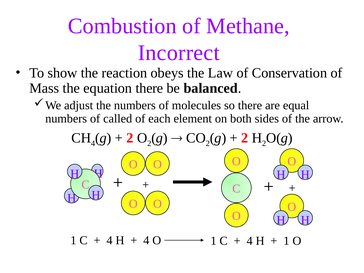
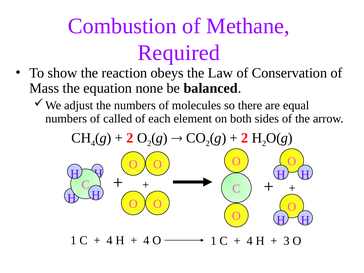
Incorrect: Incorrect -> Required
equation there: there -> none
1 at (286, 241): 1 -> 3
